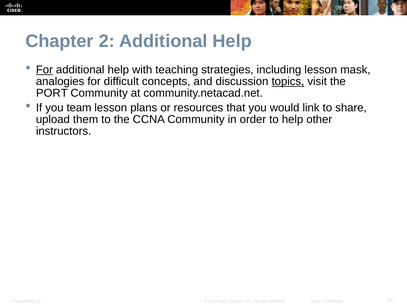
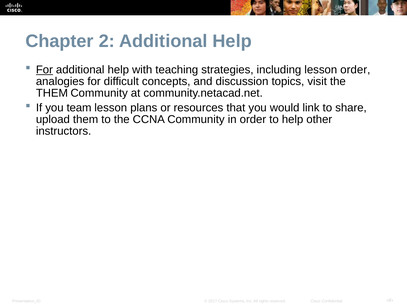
lesson mask: mask -> order
topics underline: present -> none
PORT at (52, 93): PORT -> THEM
